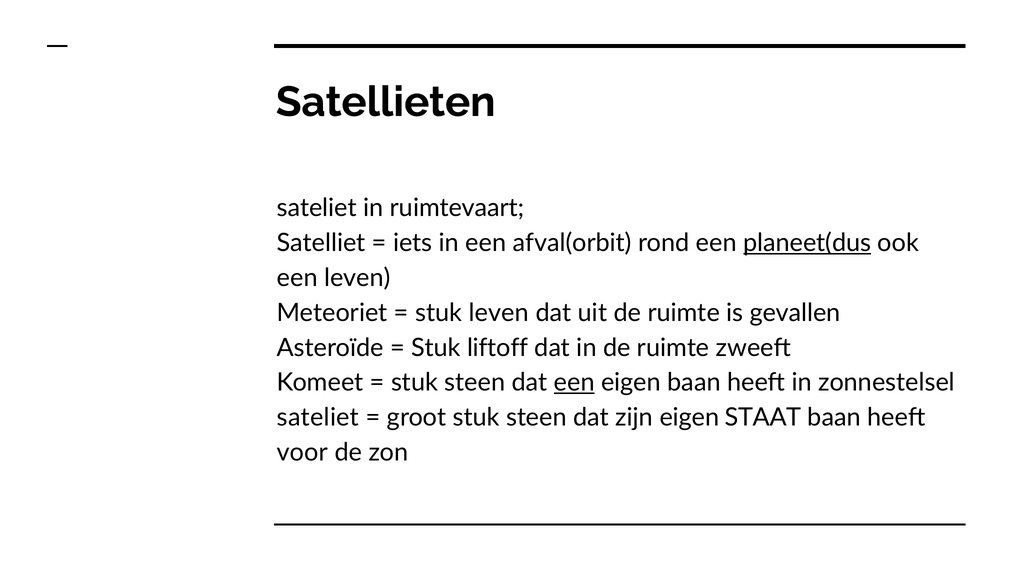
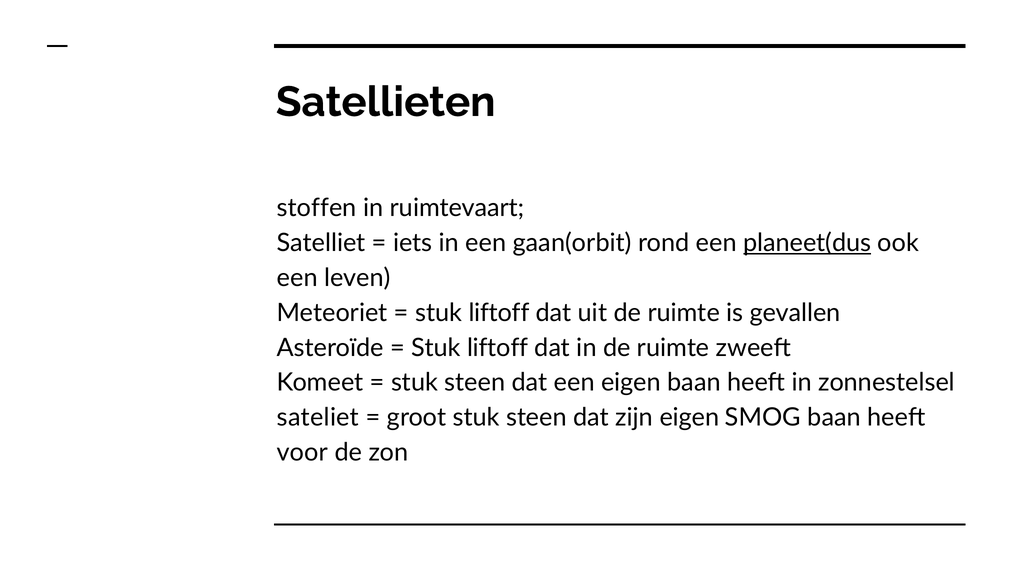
sateliet at (317, 208): sateliet -> stoffen
afval(orbit: afval(orbit -> gaan(orbit
leven at (499, 313): leven -> liftoff
een at (574, 383) underline: present -> none
STAAT: STAAT -> SMOG
